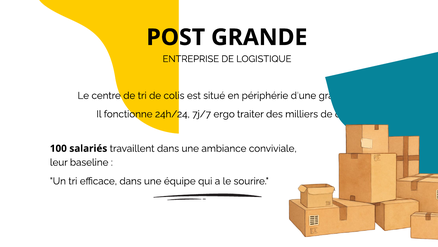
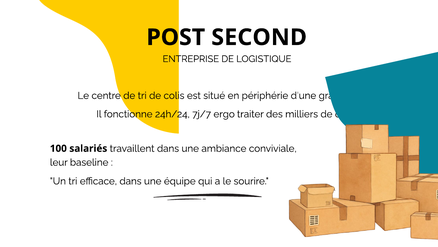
POST GRANDE: GRANDE -> SECOND
